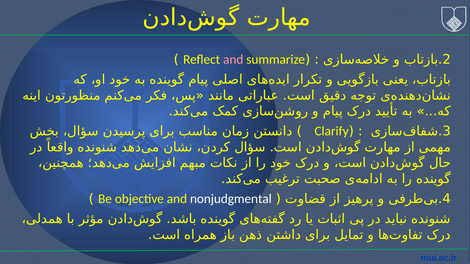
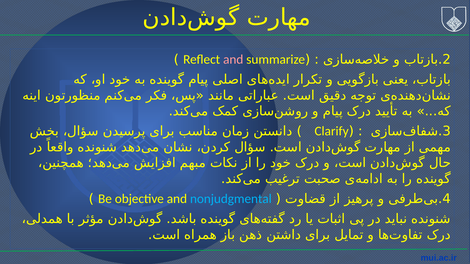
nonjudgmental colour: white -> light blue
